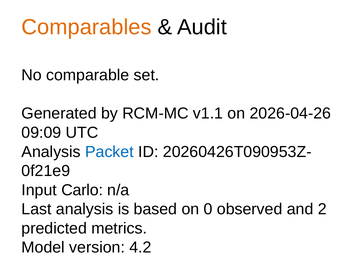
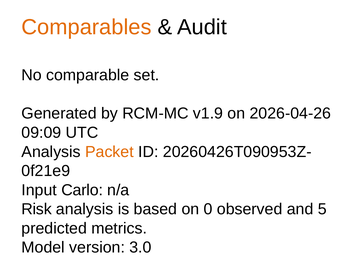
v1.1: v1.1 -> v1.9
Packet colour: blue -> orange
Last: Last -> Risk
2: 2 -> 5
4.2: 4.2 -> 3.0
